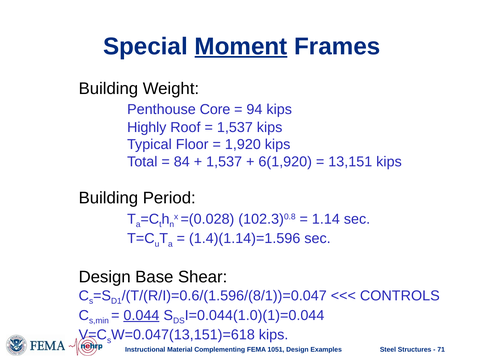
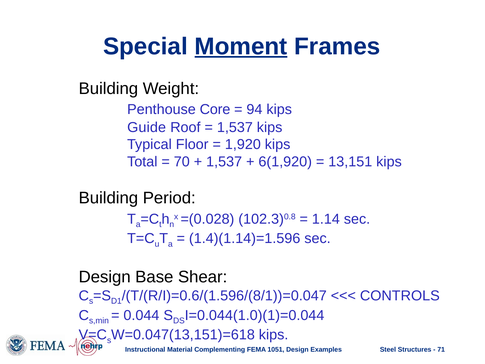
Highly: Highly -> Guide
84: 84 -> 70
0.044 underline: present -> none
